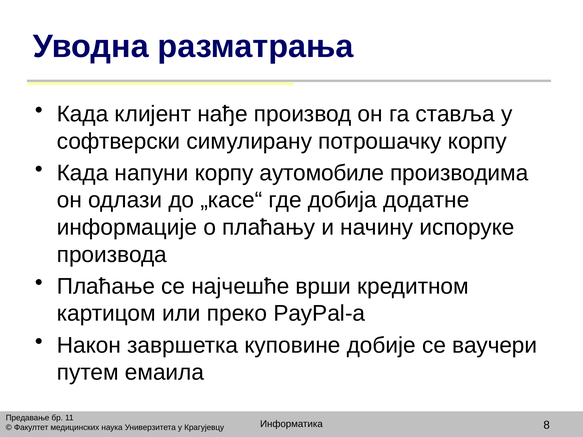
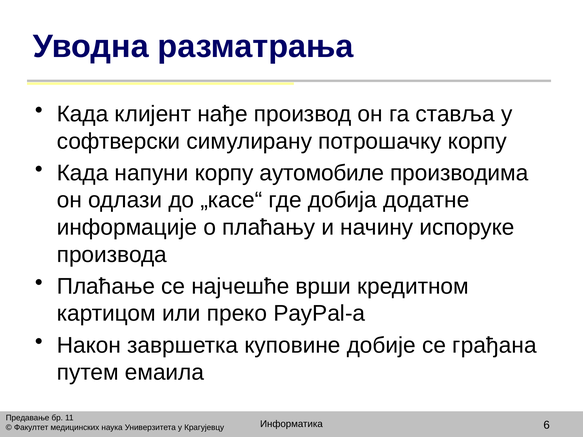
ваучери: ваучери -> грађана
8: 8 -> 6
